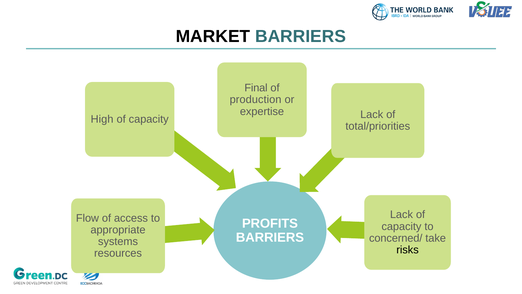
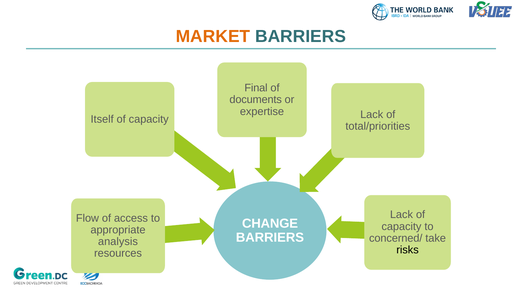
MARKET colour: black -> orange
production: production -> documents
High: High -> Itself
PROFITS: PROFITS -> CHANGE
systems: systems -> analysis
